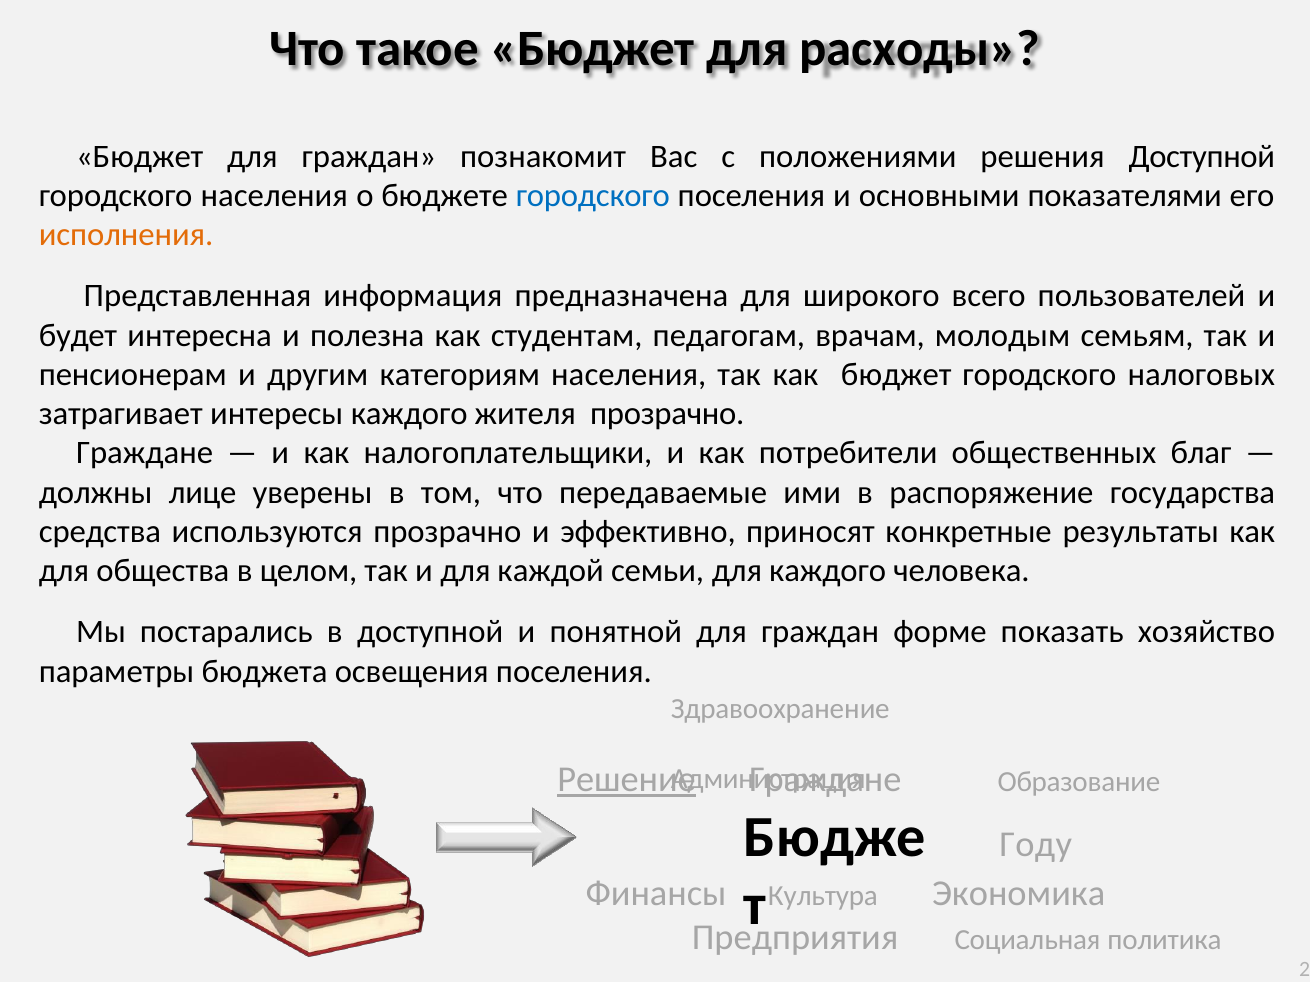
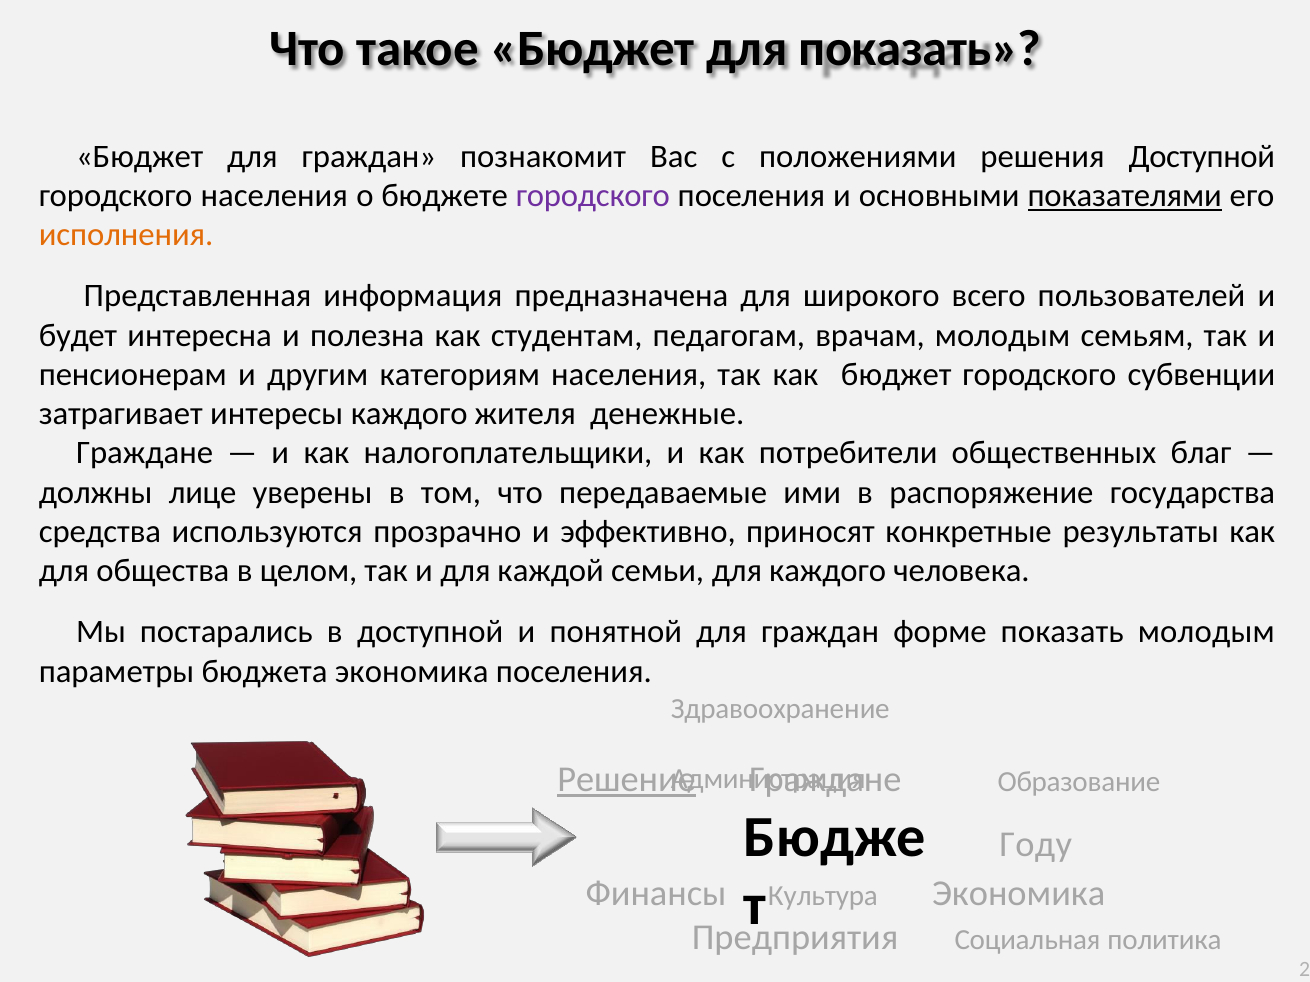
для расходы: расходы -> показать
городского at (593, 196) colour: blue -> purple
показателями underline: none -> present
налоговых: налоговых -> субвенции
жителя прозрачно: прозрачно -> денежные
показать хозяйство: хозяйство -> молодым
бюджета освещения: освещения -> экономика
